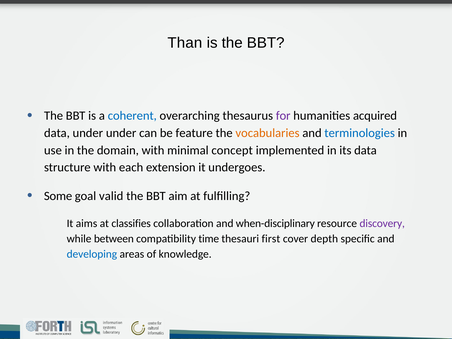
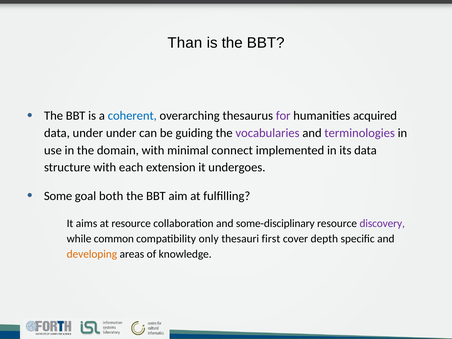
feature: feature -> guiding
vocabularies colour: orange -> purple
terminologies colour: blue -> purple
concept: concept -> connect
valid: valid -> both
at classifies: classifies -> resource
when-disciplinary: when-disciplinary -> some-disciplinary
between: between -> common
time: time -> only
developing colour: blue -> orange
